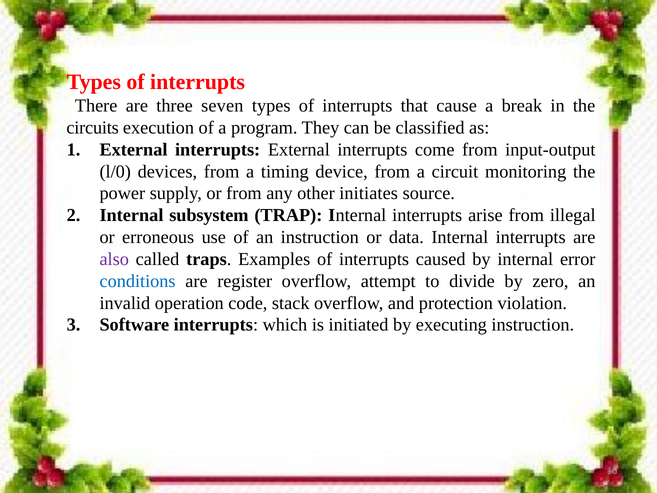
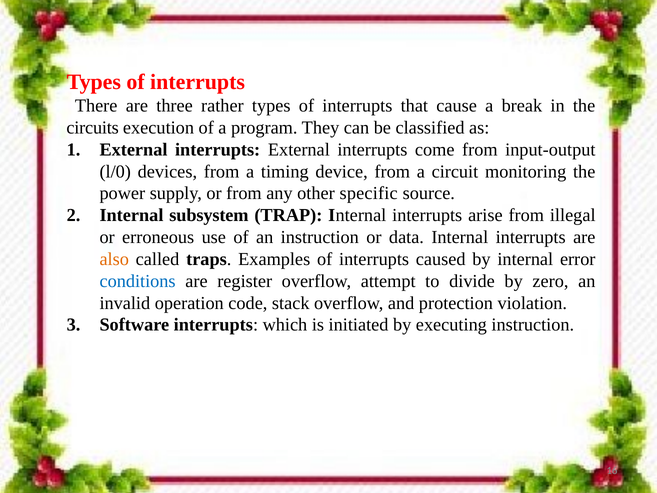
seven: seven -> rather
initiates: initiates -> specific
also colour: purple -> orange
